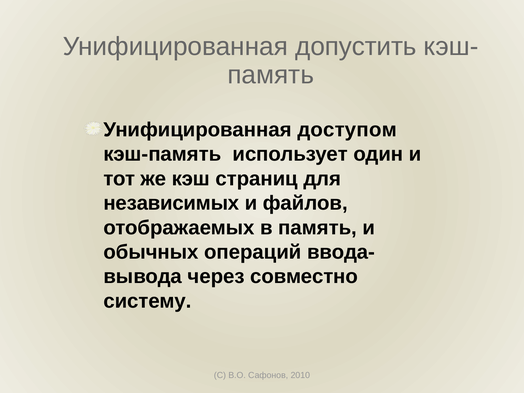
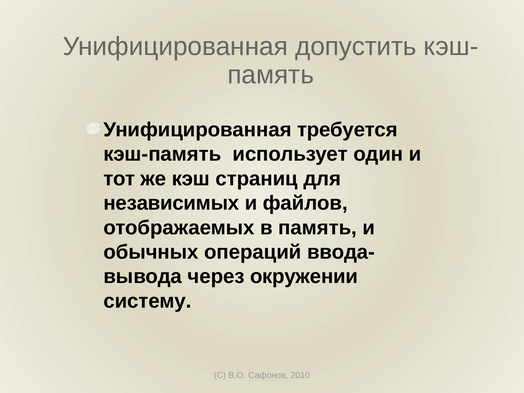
доступом: доступом -> требуется
совместно: совместно -> окружении
